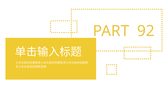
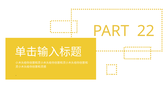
92: 92 -> 22
